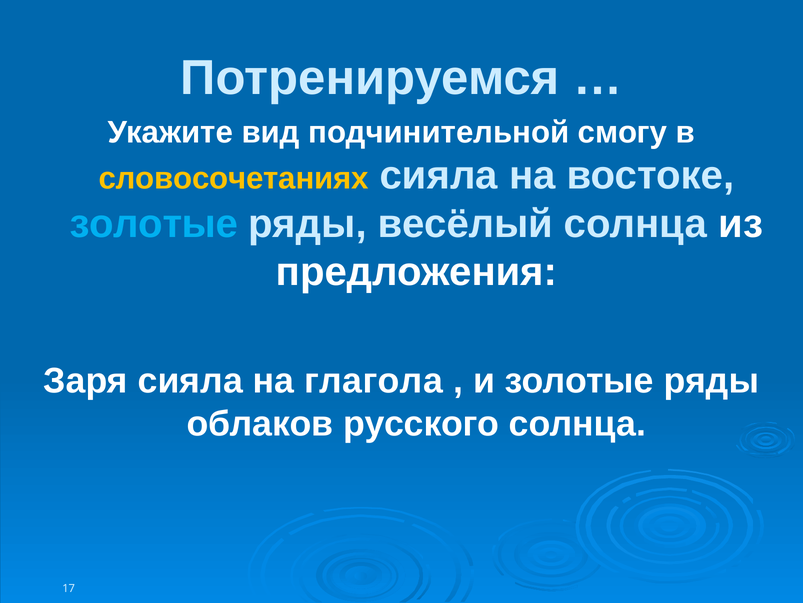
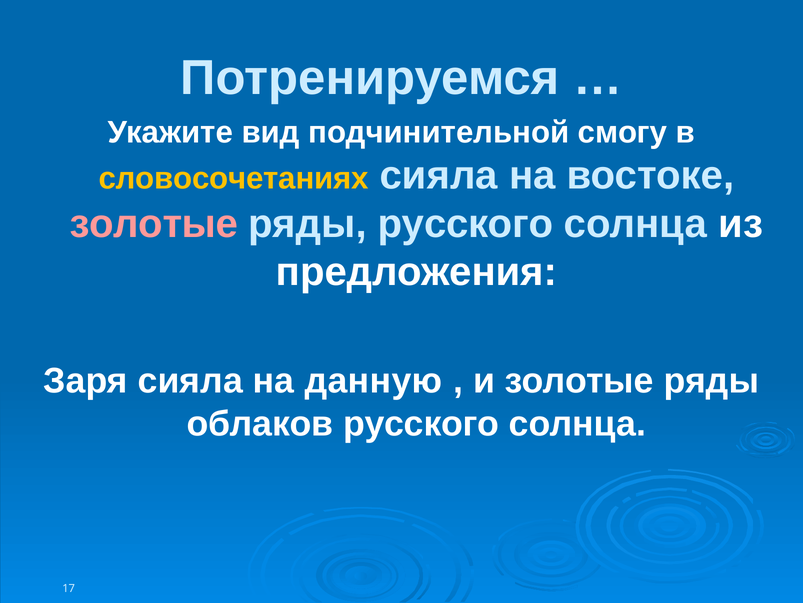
золотые at (154, 224) colour: light blue -> pink
ряды весёлый: весёлый -> русского
глагола: глагола -> данную
